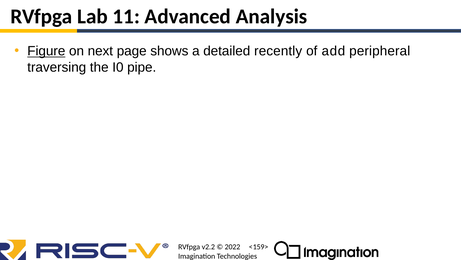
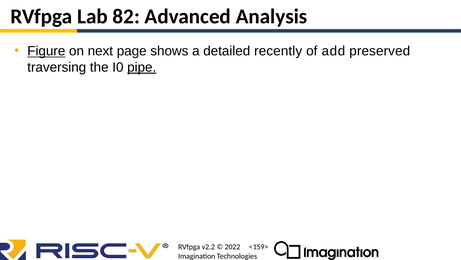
11: 11 -> 82
peripheral: peripheral -> preserved
pipe underline: none -> present
